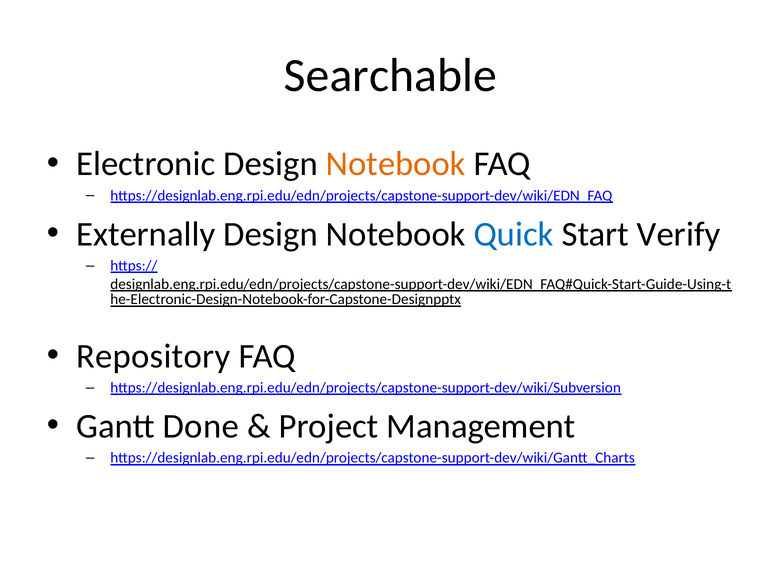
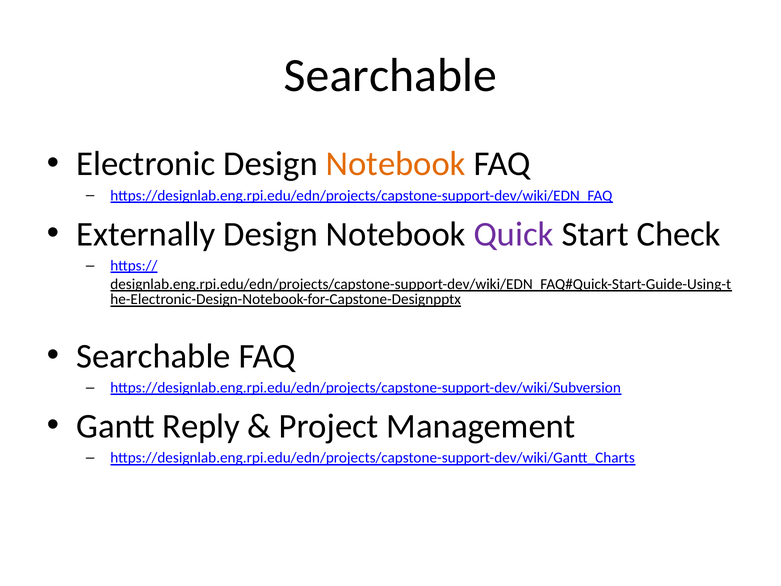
Quick colour: blue -> purple
Verify: Verify -> Check
Repository at (153, 356): Repository -> Searchable
Done: Done -> Reply
